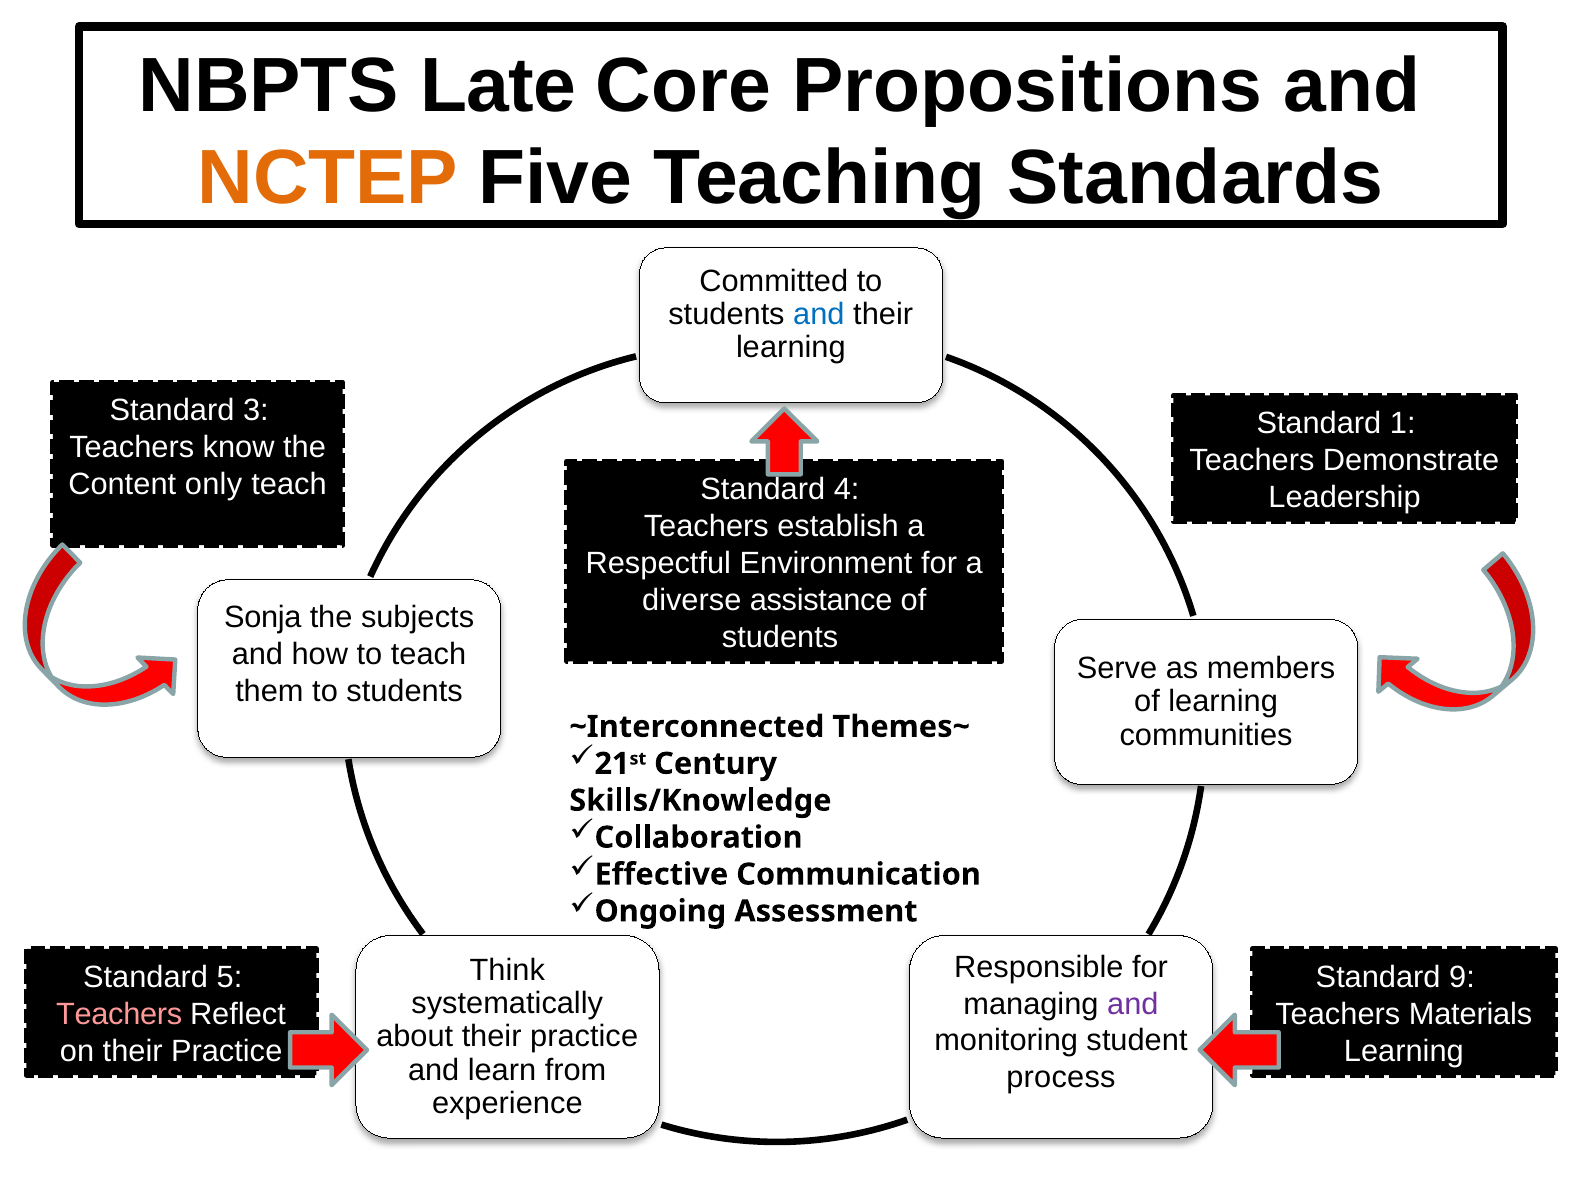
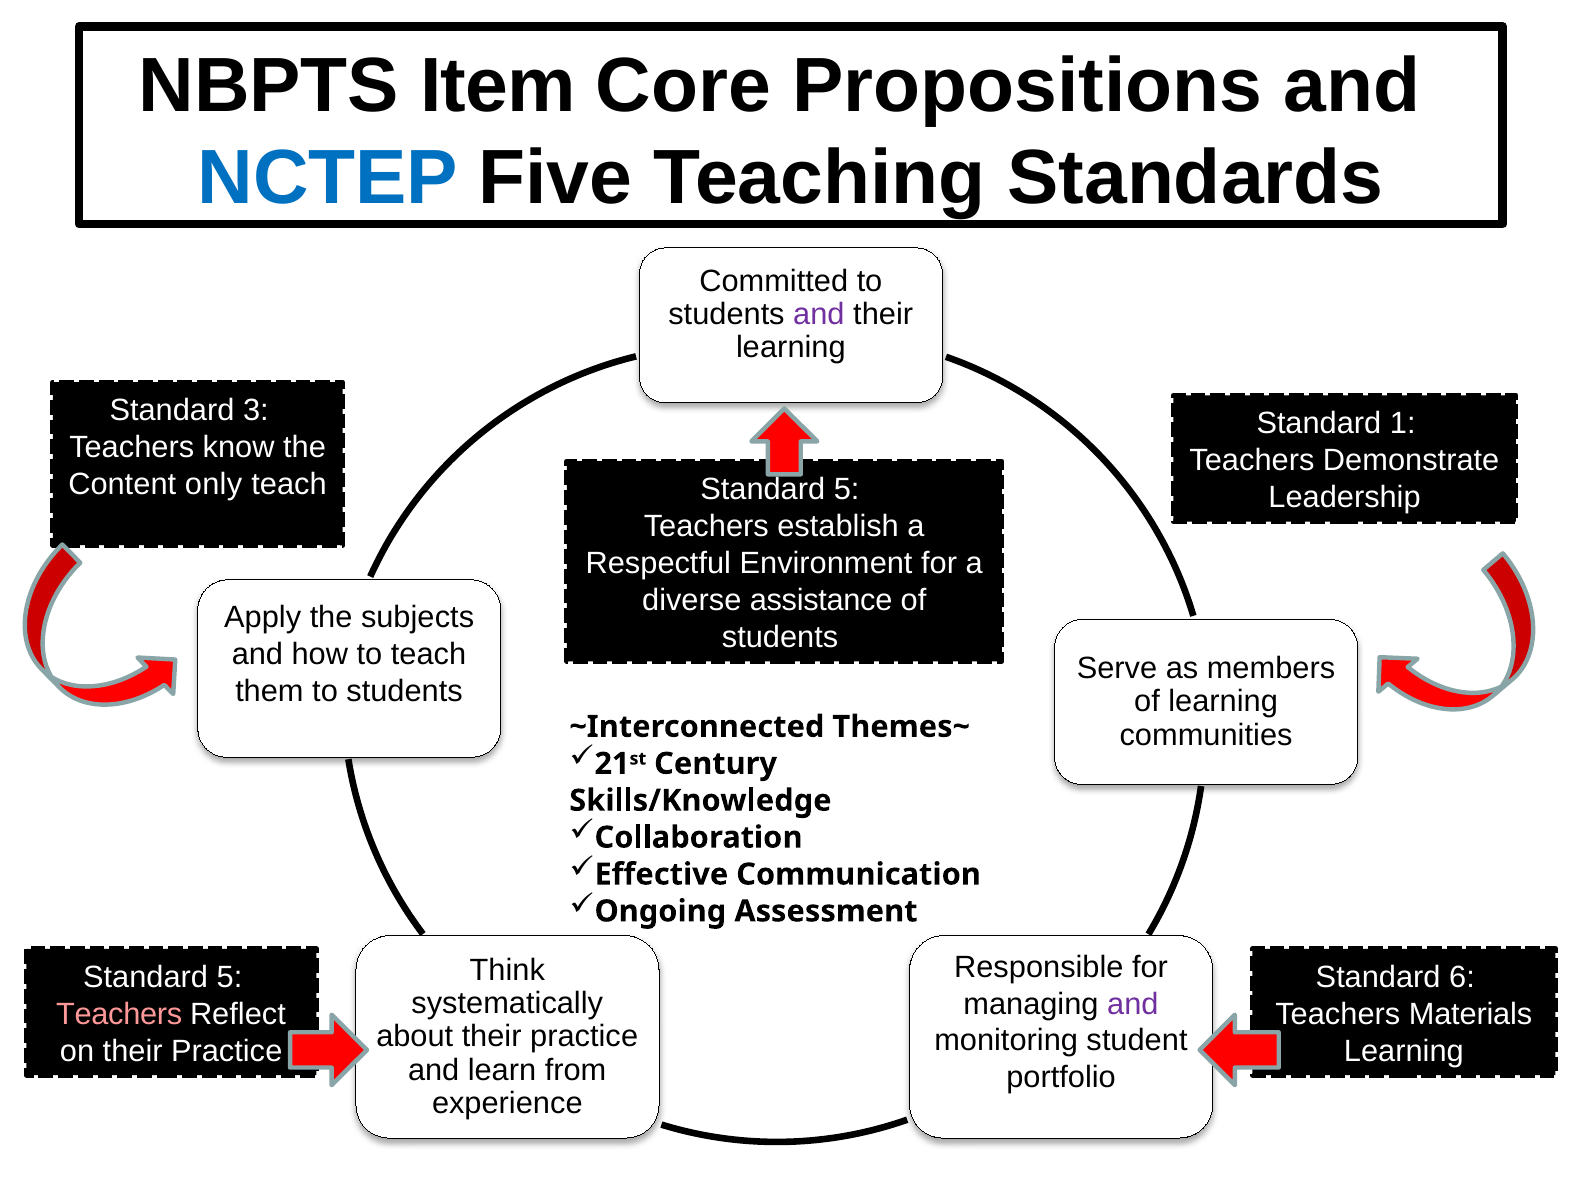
Late: Late -> Item
NCTEP colour: orange -> blue
and at (819, 314) colour: blue -> purple
4 at (847, 490): 4 -> 5
Sonja: Sonja -> Apply
9: 9 -> 6
process: process -> portfolio
